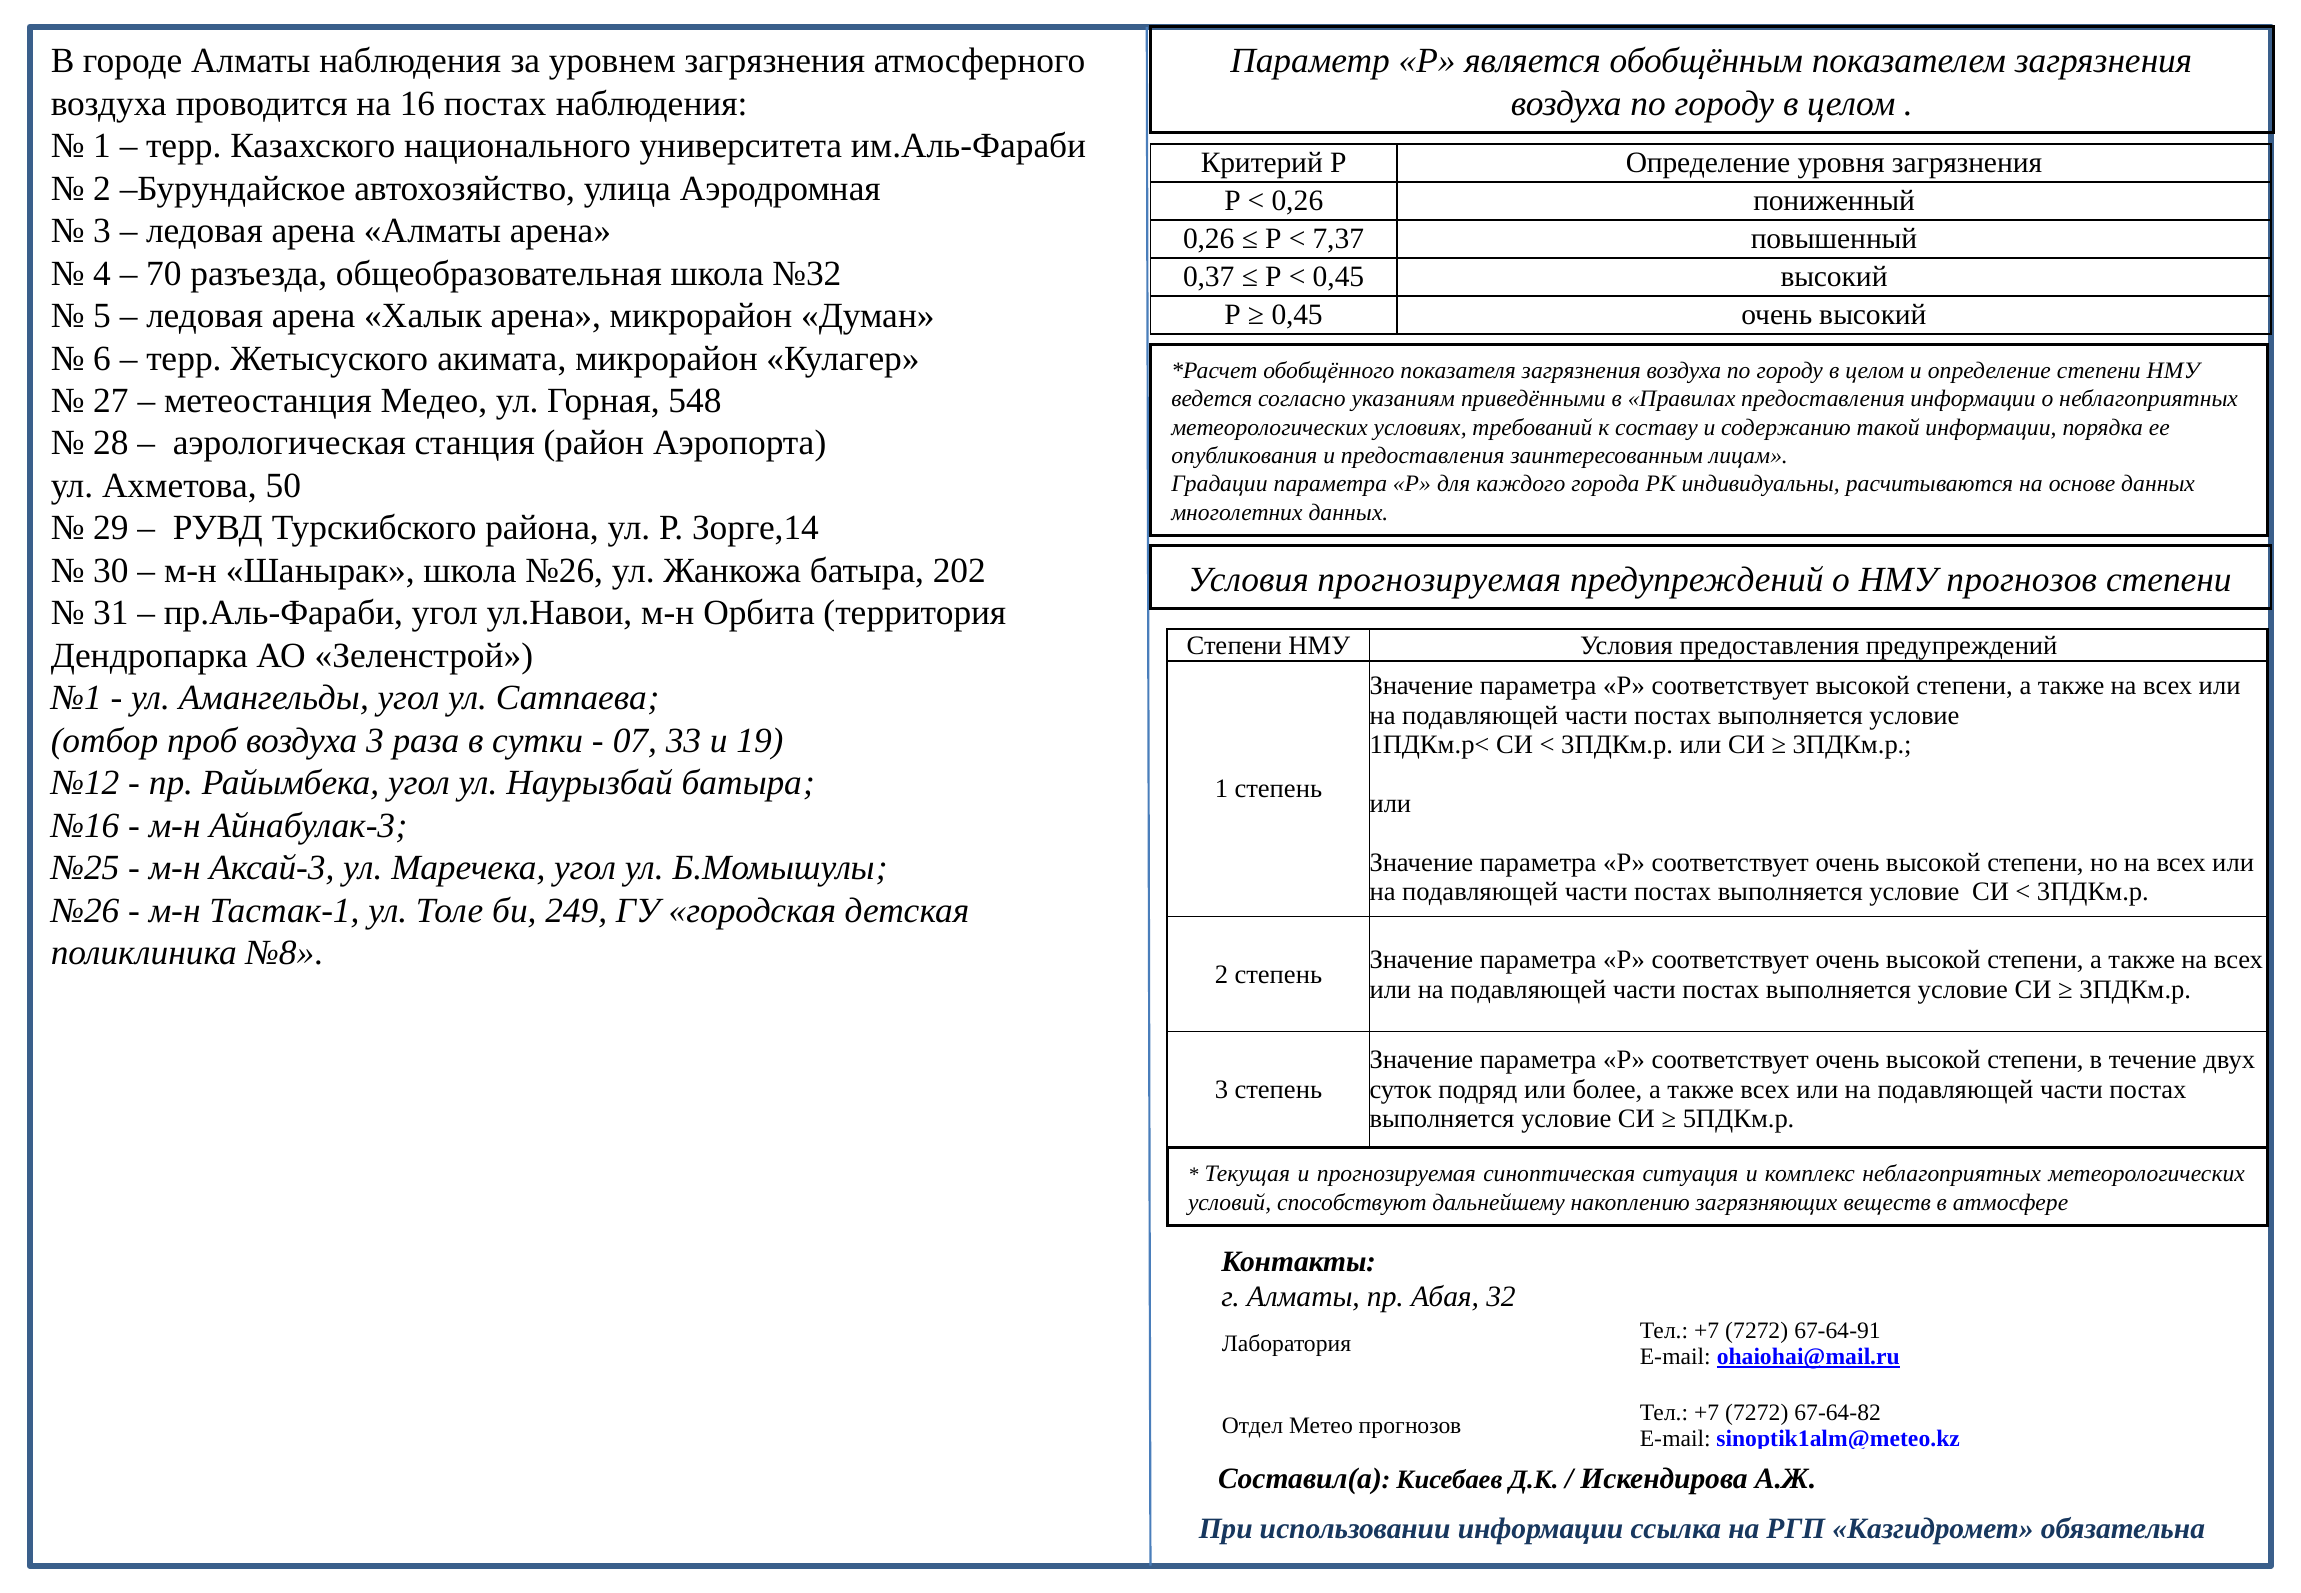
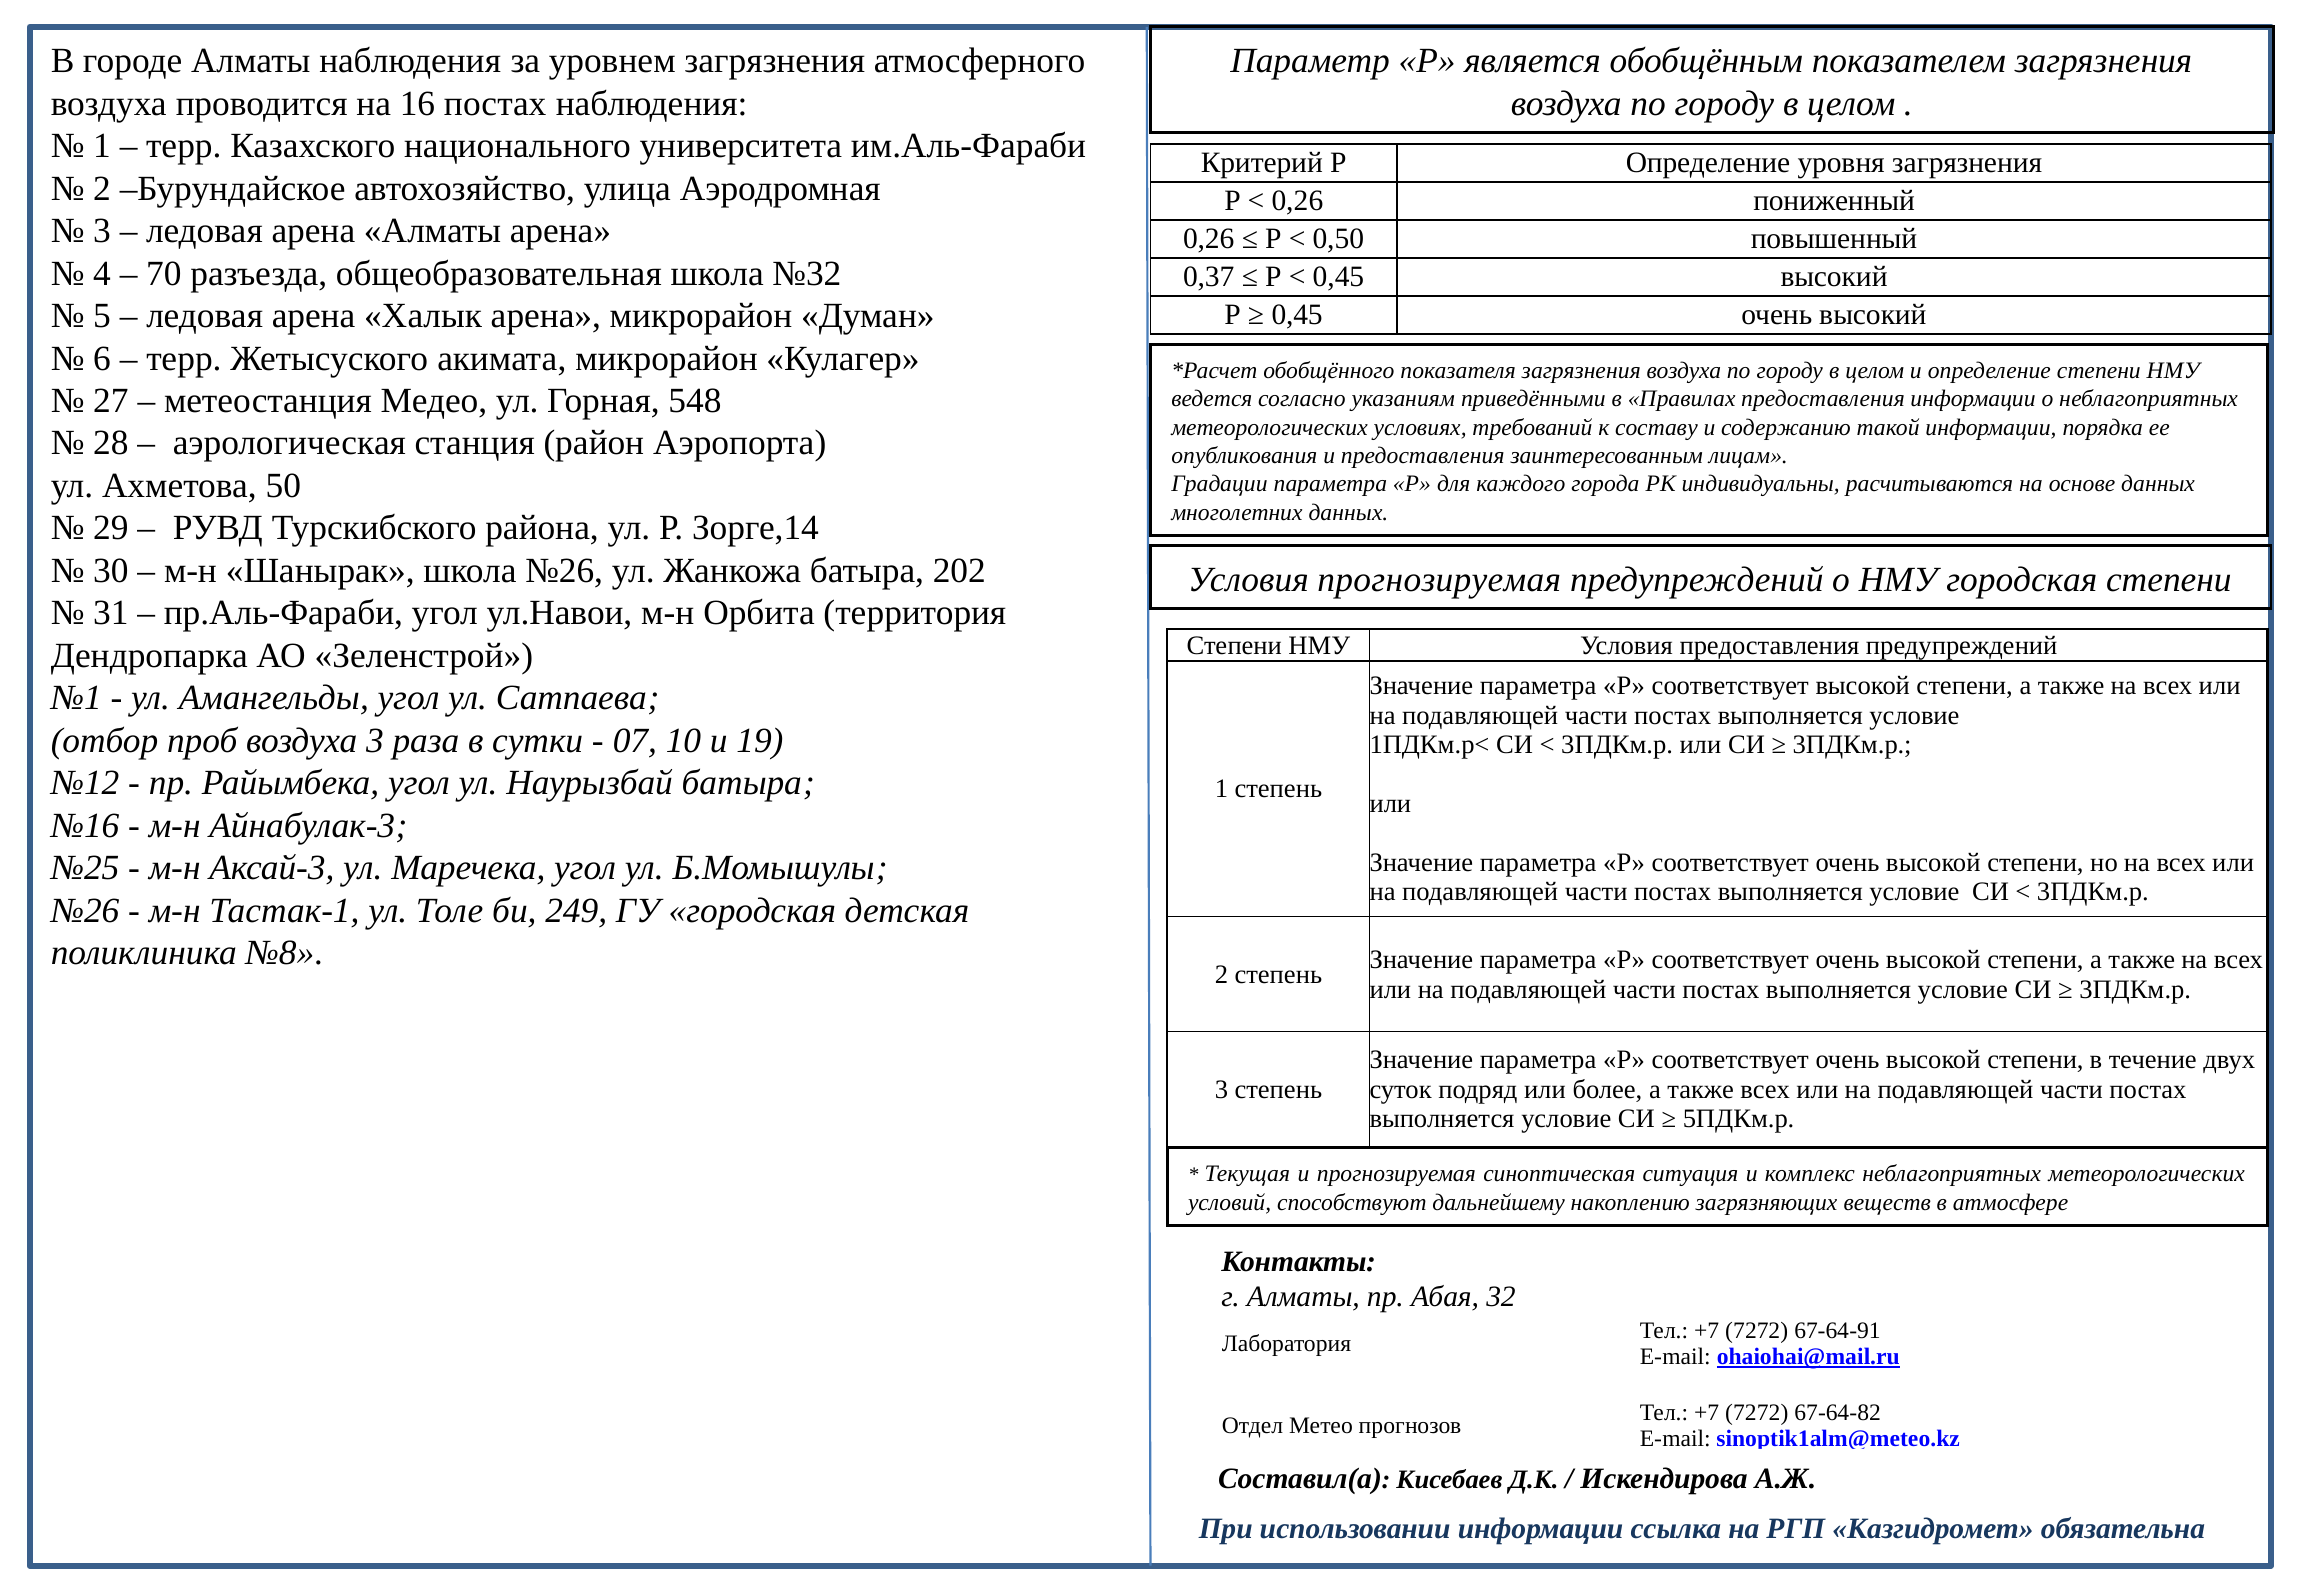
7,37: 7,37 -> 0,50
НМУ прогнозов: прогнозов -> городская
33: 33 -> 10
